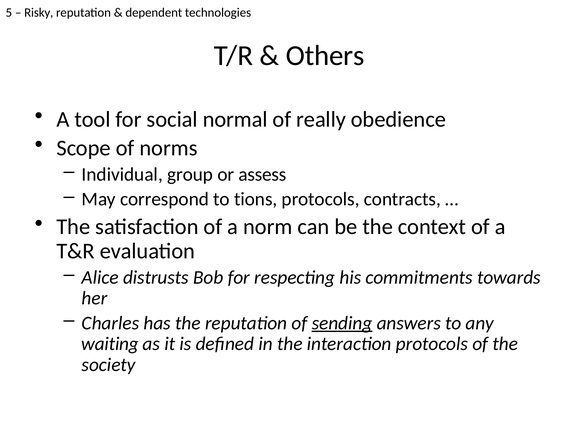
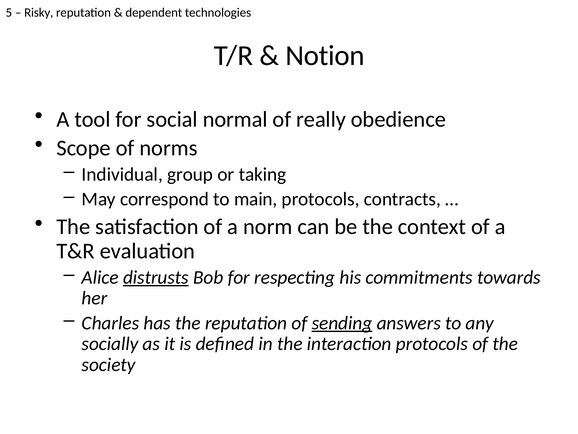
Others: Others -> Notion
assess: assess -> taking
tions: tions -> main
distrusts underline: none -> present
waiting: waiting -> socially
